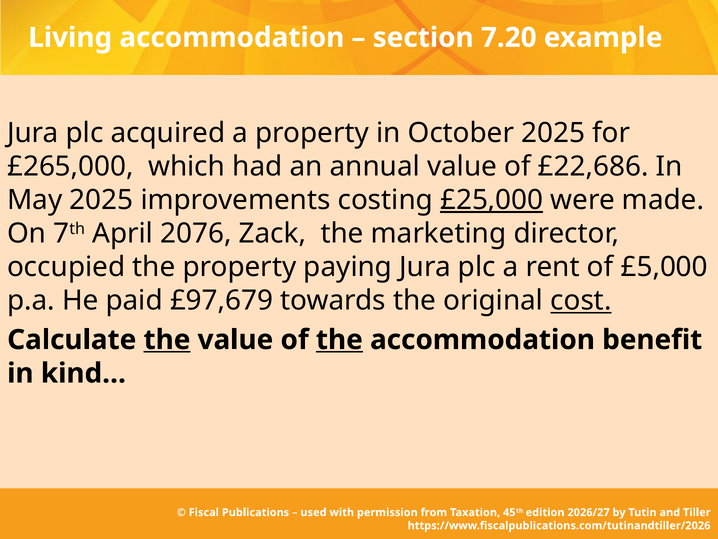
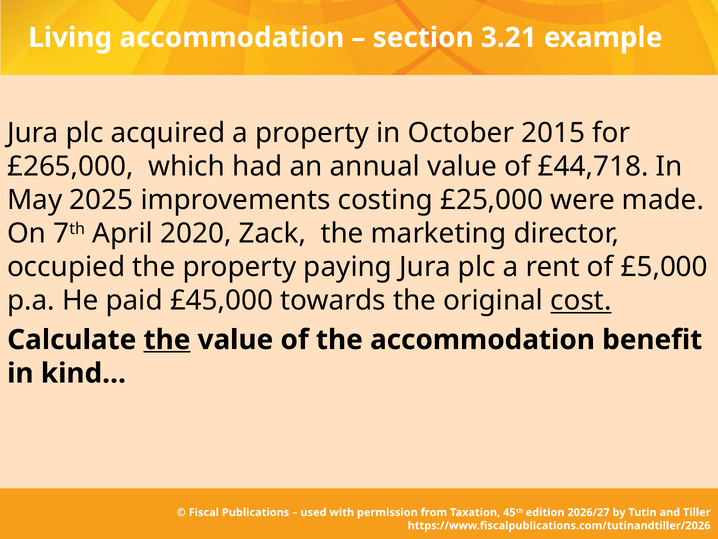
7.20: 7.20 -> 3.21
October 2025: 2025 -> 2015
£22,686: £22,686 -> £44,718
£25,000 underline: present -> none
2076: 2076 -> 2020
£97,679: £97,679 -> £45,000
the at (339, 340) underline: present -> none
